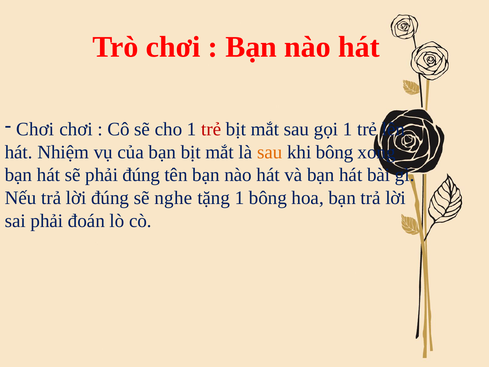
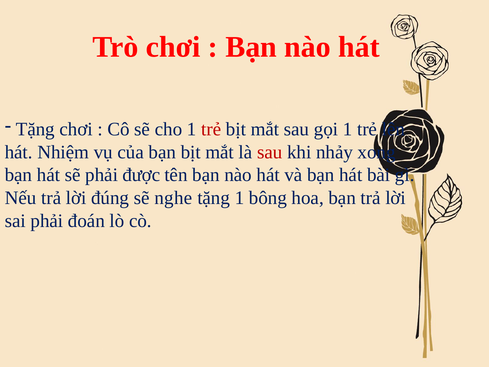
Chơi at (35, 129): Chơi -> Tặng
sau at (270, 152) colour: orange -> red
khi bông: bông -> nhảy
phải đúng: đúng -> được
